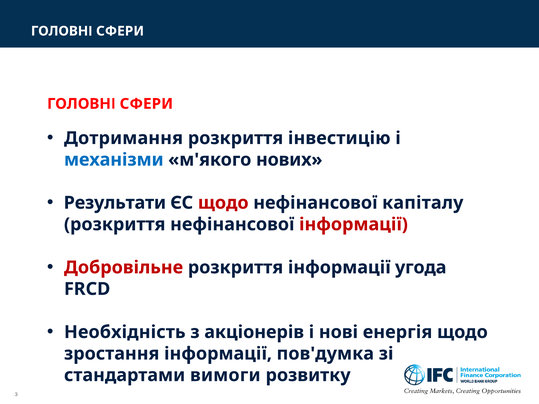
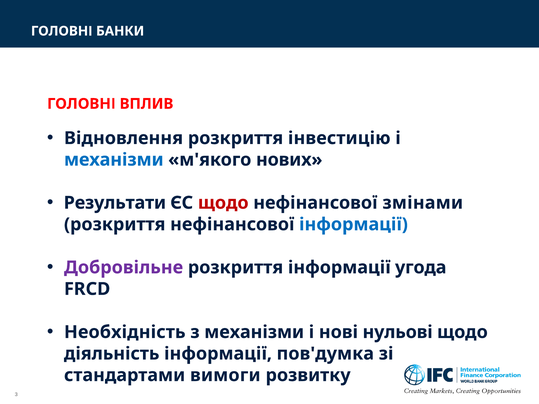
СФЕРИ at (120, 31): СФЕРИ -> БАНКИ
СФЕРИ at (146, 104): СФЕРИ -> ВПЛИВ
Дотримання: Дотримання -> Відновлення
капіталу: капіталу -> змінами
інформації at (353, 224) colour: red -> blue
Добровільне colour: red -> purple
з акціонерів: акціонерів -> механізми
енергія: енергія -> нульові
зростання: зростання -> діяльність
